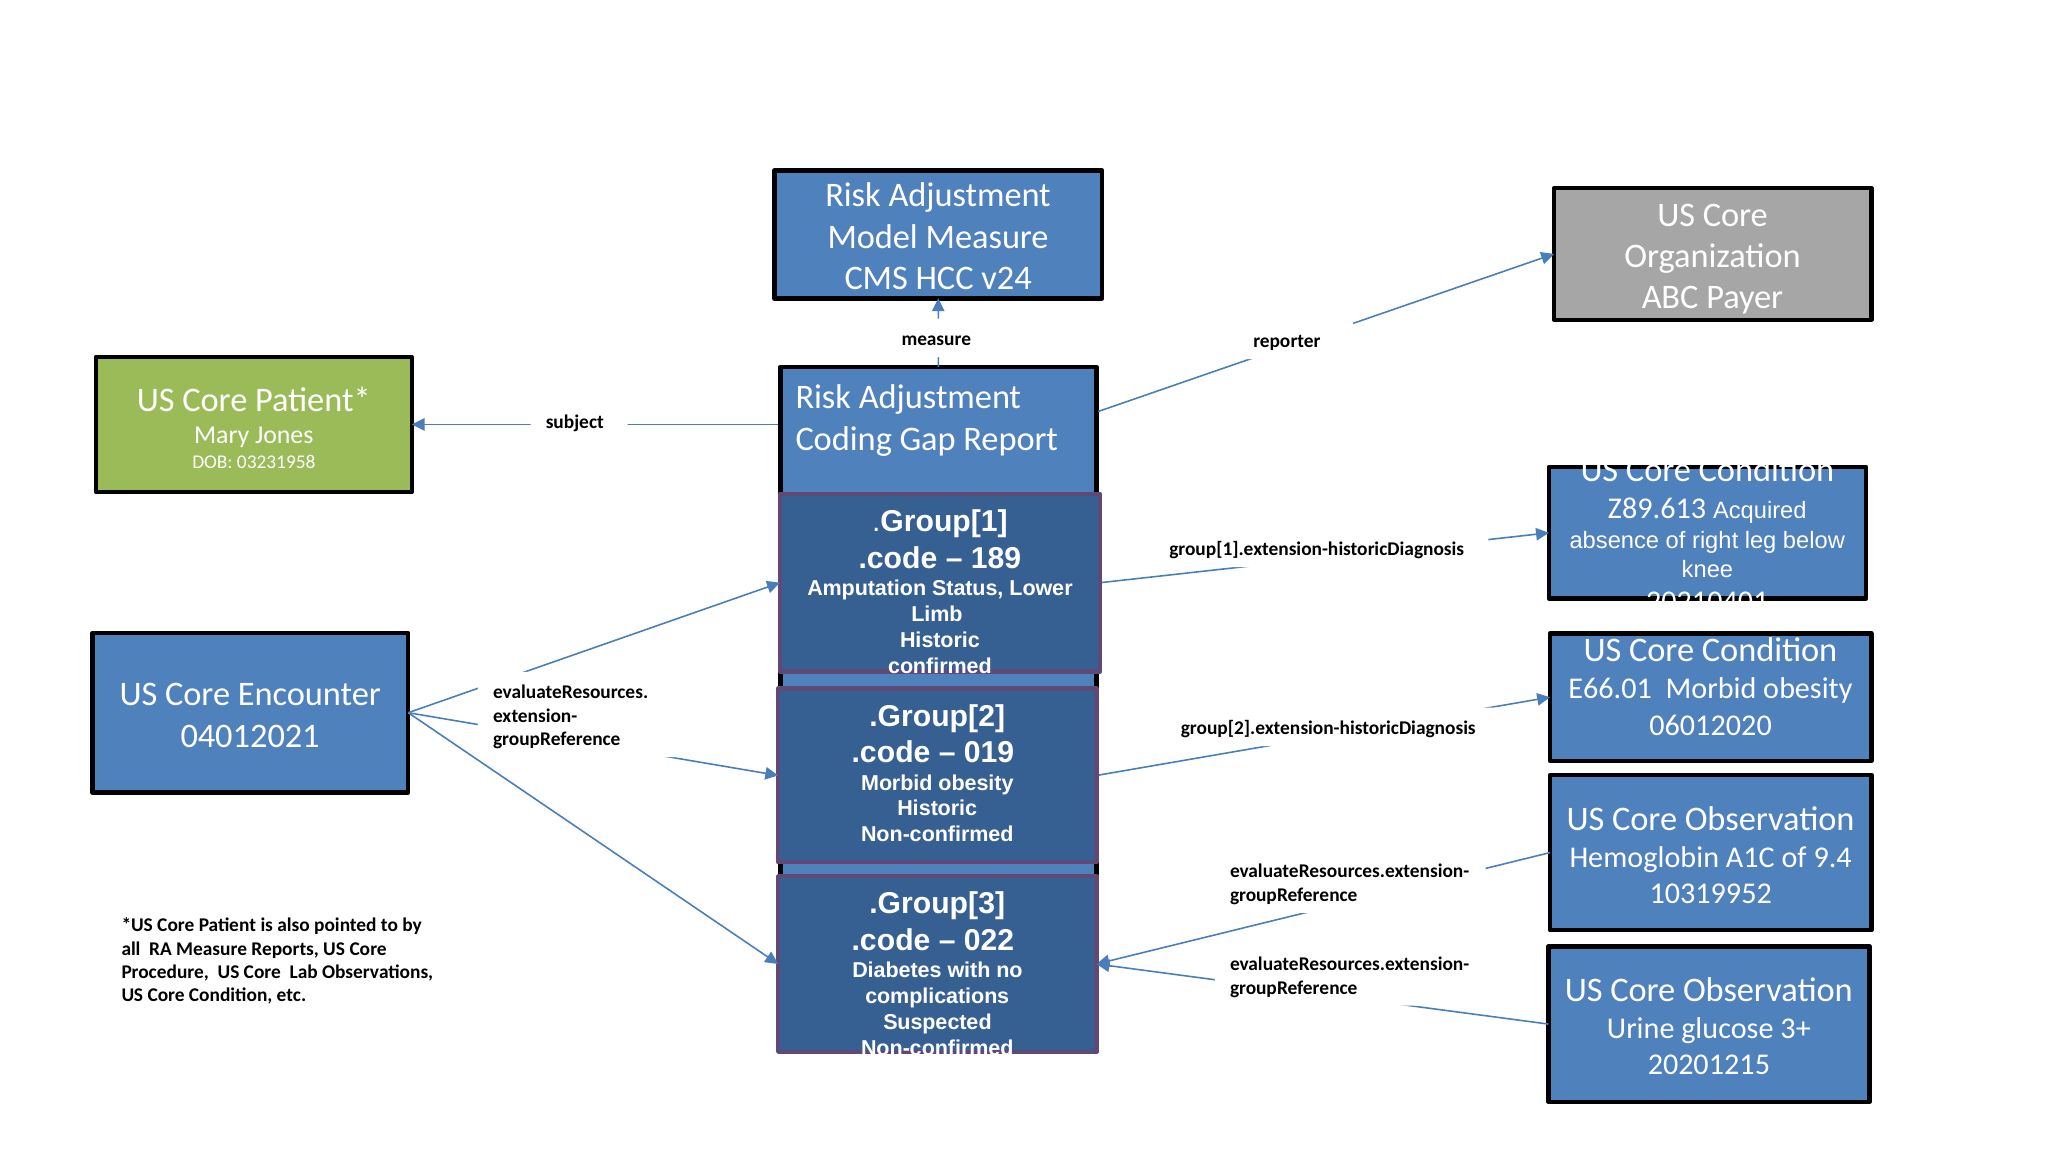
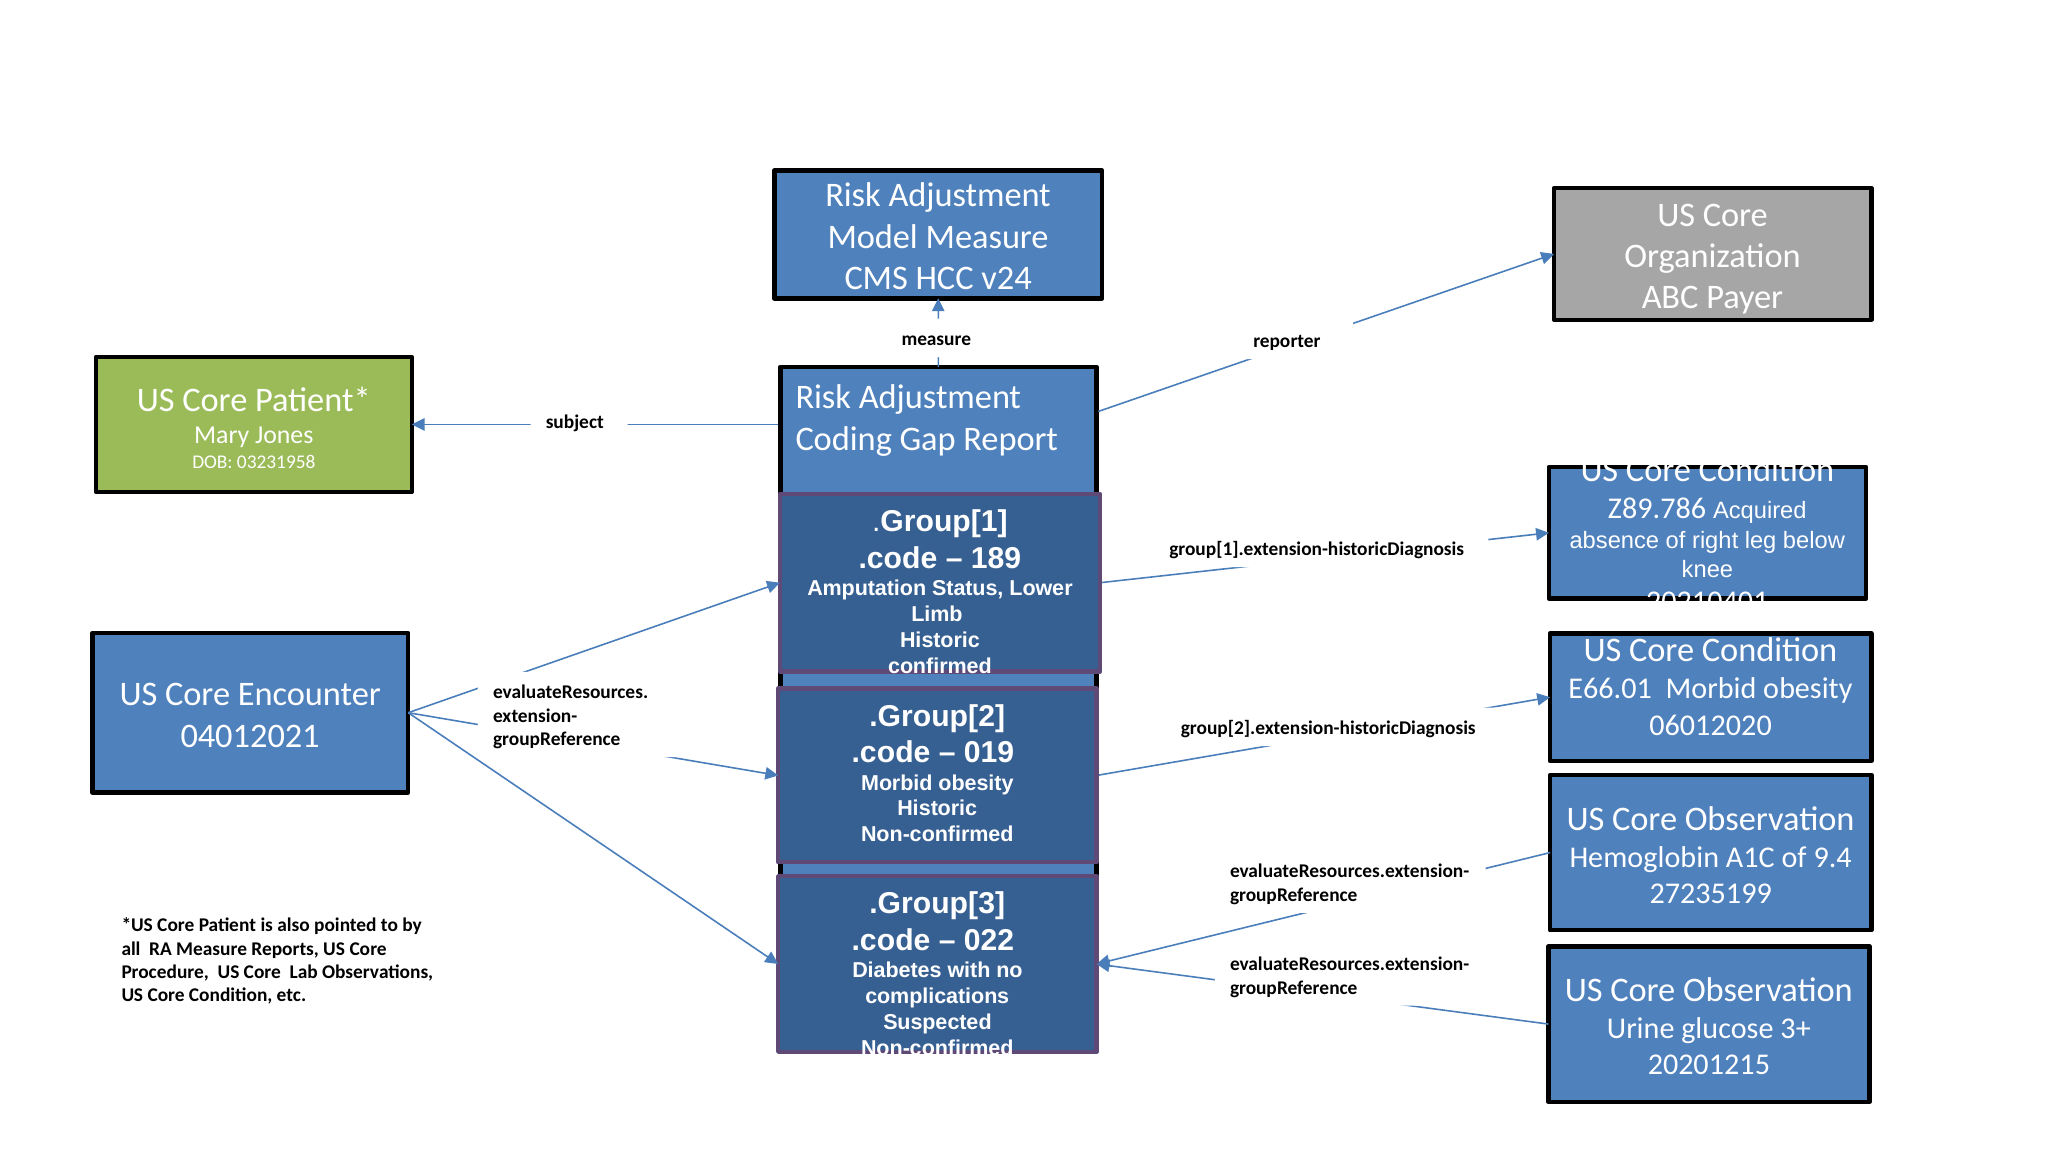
Z89.613: Z89.613 -> Z89.786
10319952: 10319952 -> 27235199
